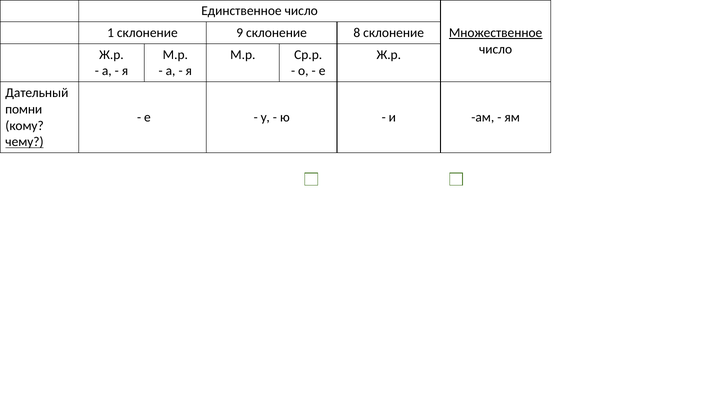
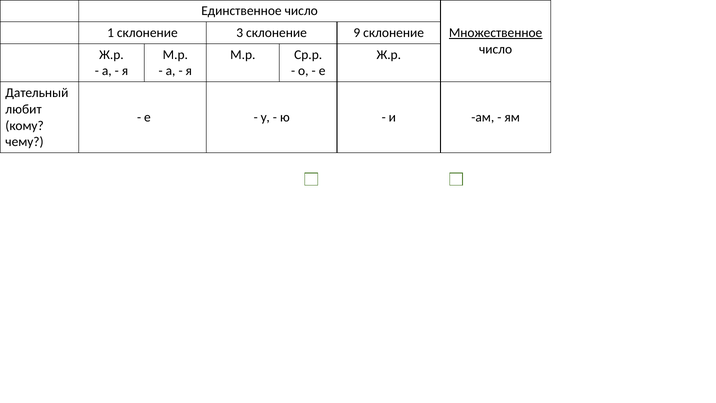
9: 9 -> 3
8: 8 -> 9
помни: помни -> любит
чему underline: present -> none
